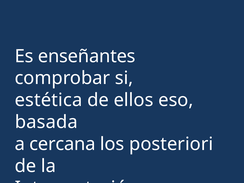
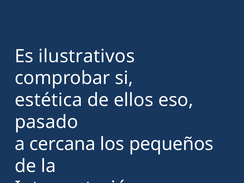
enseñantes: enseñantes -> ilustrativos
basada: basada -> pasado
posteriori: posteriori -> pequeños
